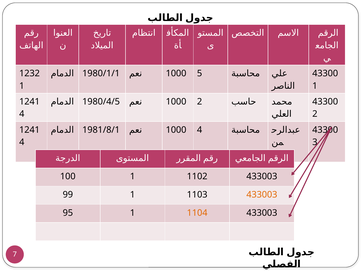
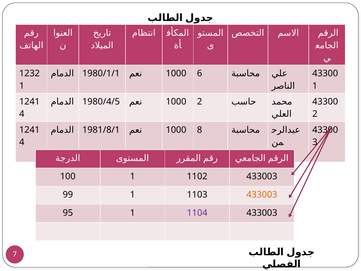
5: 5 -> 6
1000 4: 4 -> 8
1104 colour: orange -> purple
